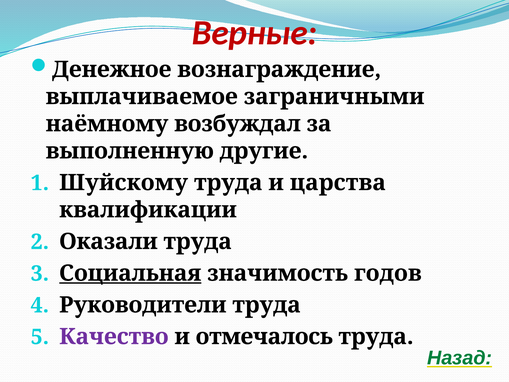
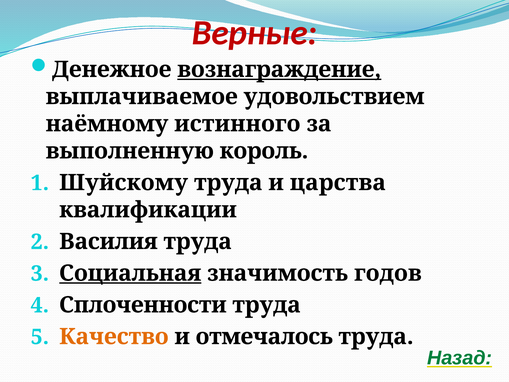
вознаграждение underline: none -> present
заграничными: заграничными -> удовольствием
возбуждал: возбуждал -> истинного
другие: другие -> король
Оказали: Оказали -> Василия
Руководители: Руководители -> Сплоченности
Качество colour: purple -> orange
